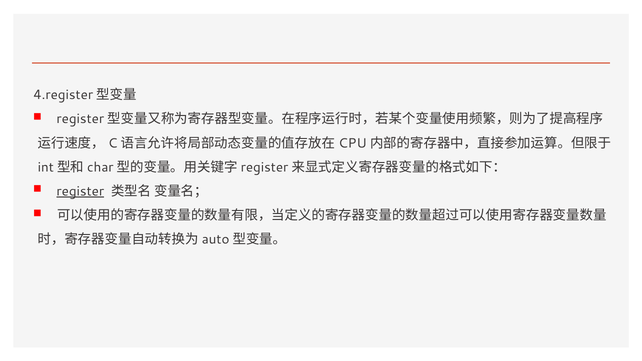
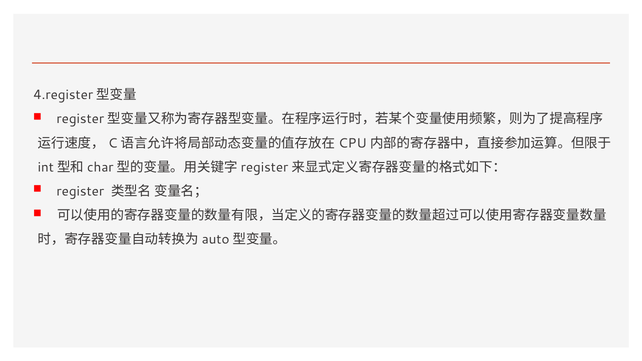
register underline: present -> none
